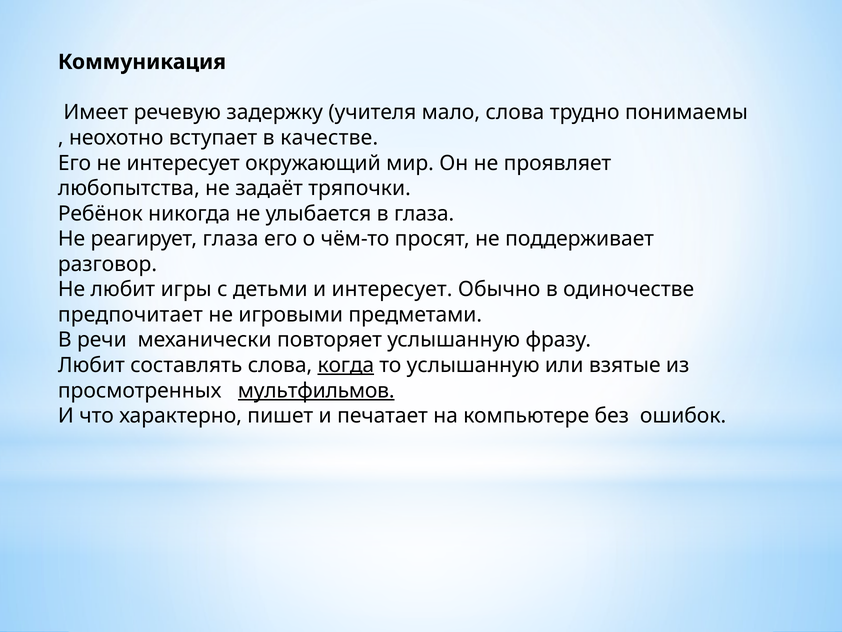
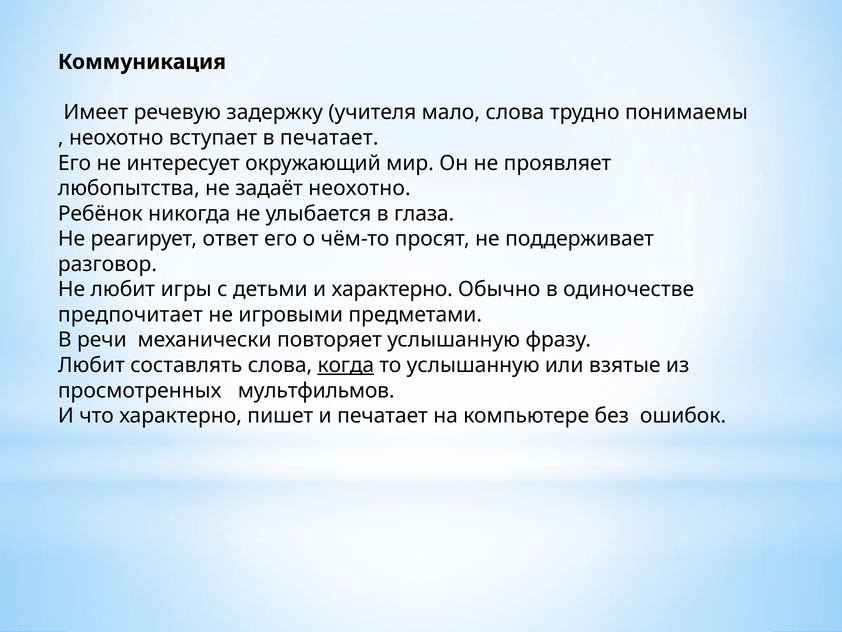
в качестве: качестве -> печатает
задаёт тряпочки: тряпочки -> неохотно
реагирует глаза: глаза -> ответ
и интересует: интересует -> характерно
мультфильмов underline: present -> none
